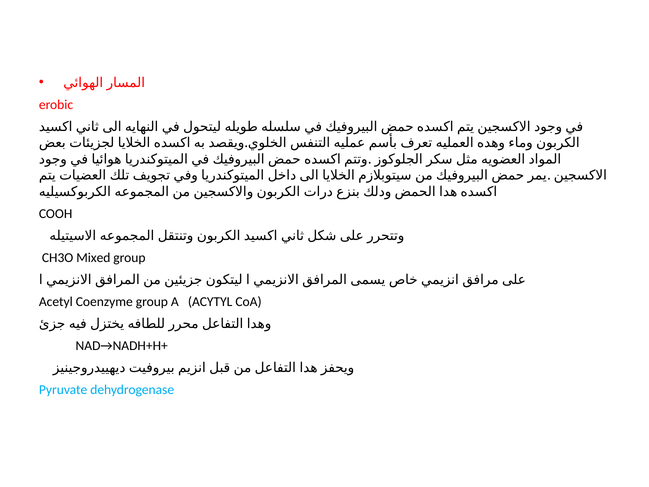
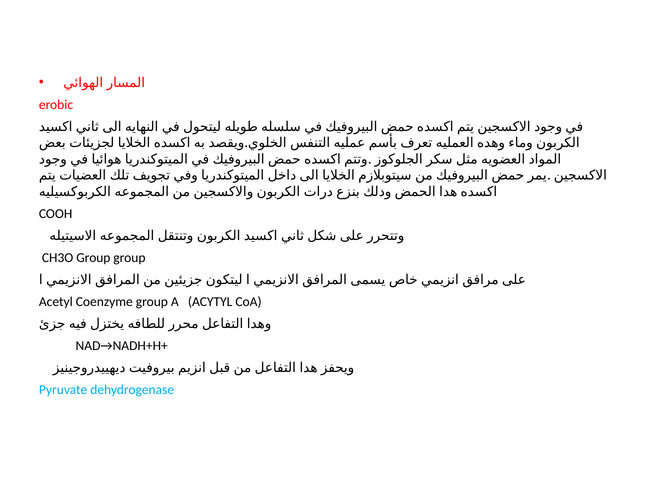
CH3O Mixed: Mixed -> Group
